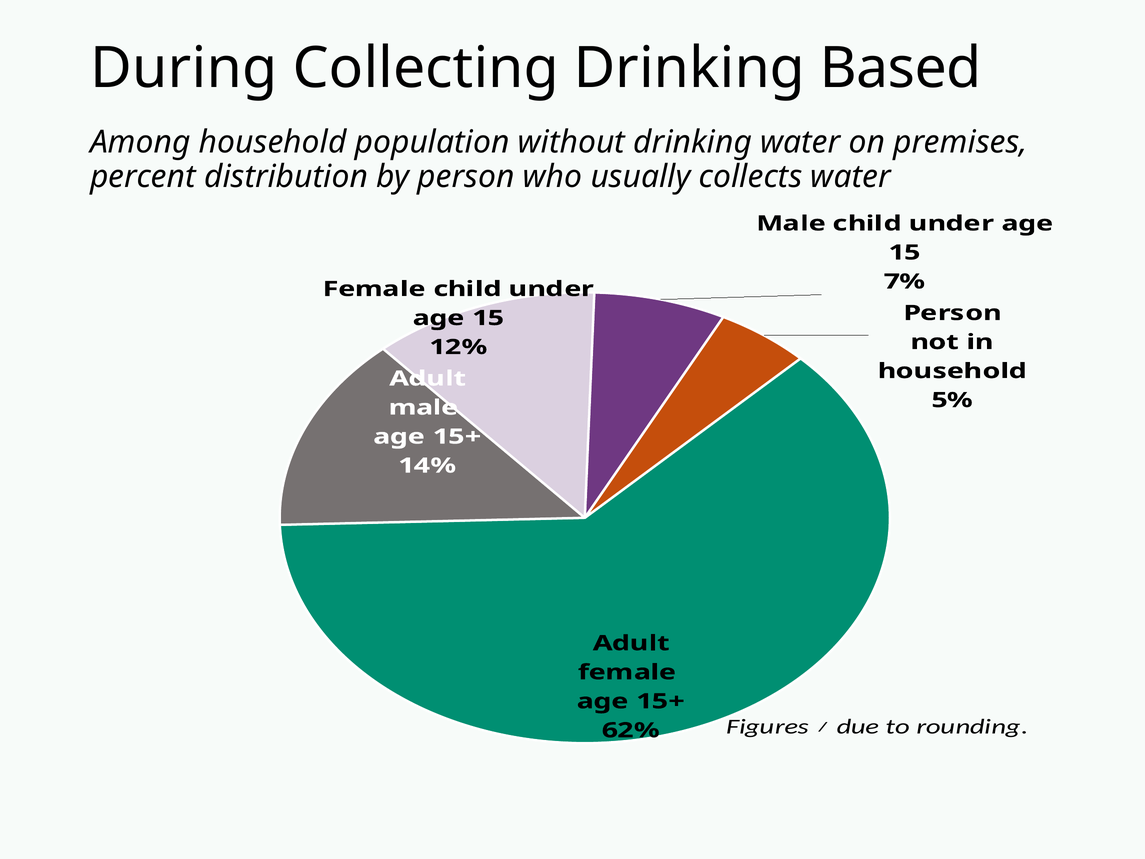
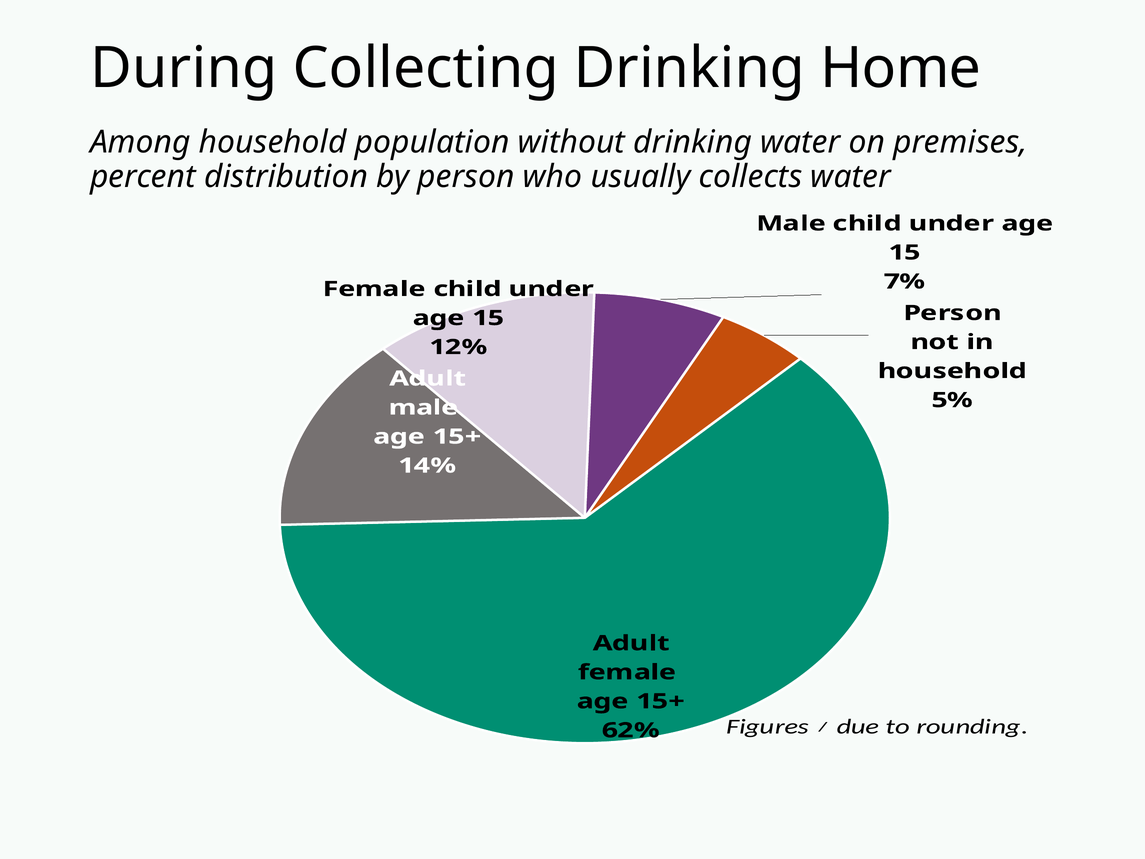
Based: Based -> Home
